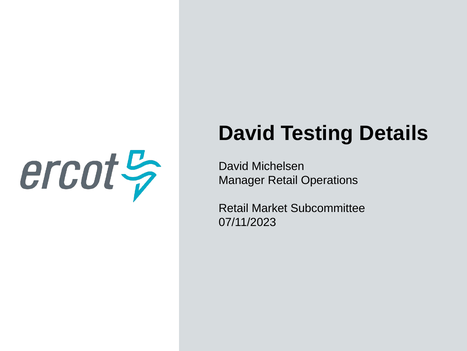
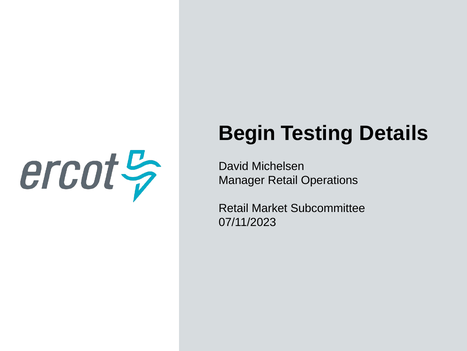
David at (247, 133): David -> Begin
